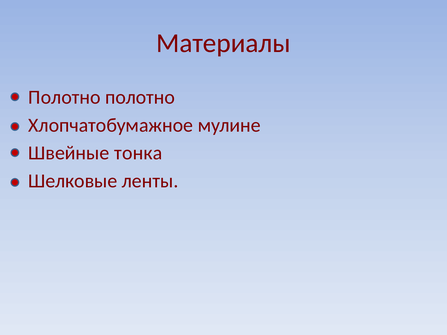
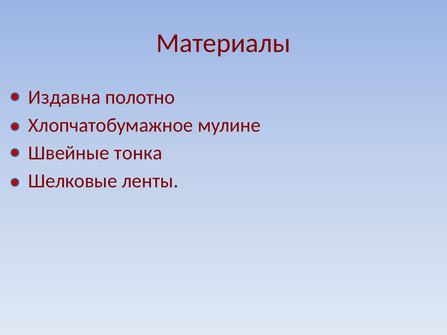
Полотно at (65, 98): Полотно -> Издавна
